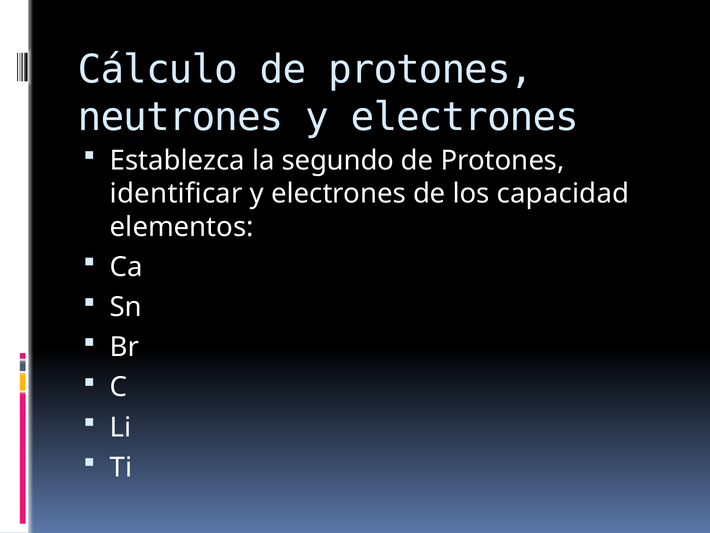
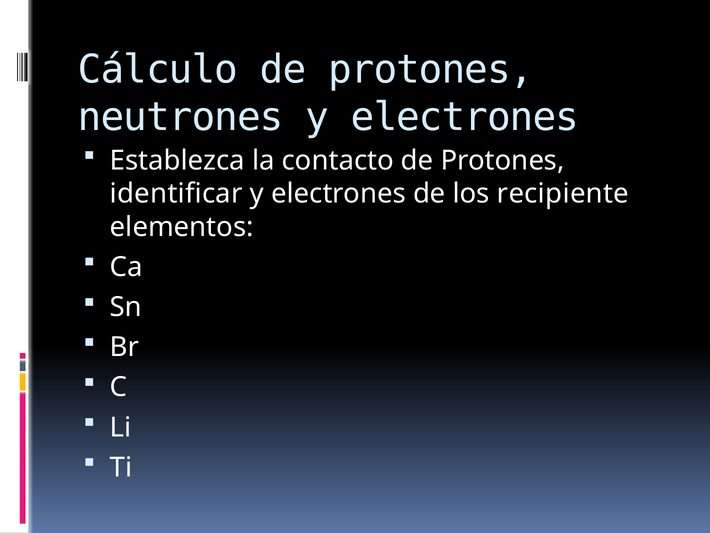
segundo: segundo -> contacto
capacidad: capacidad -> recipiente
